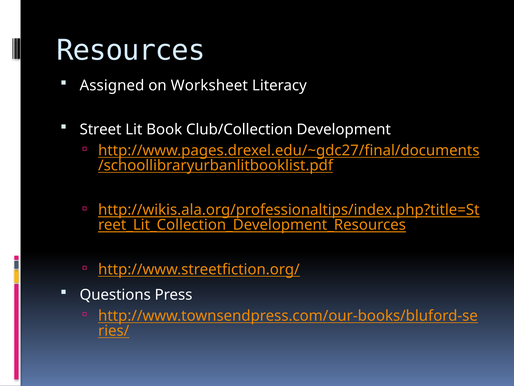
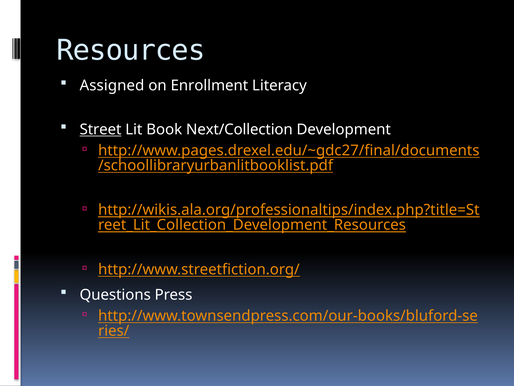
Worksheet: Worksheet -> Enrollment
Street underline: none -> present
Club/Collection: Club/Collection -> Next/Collection
